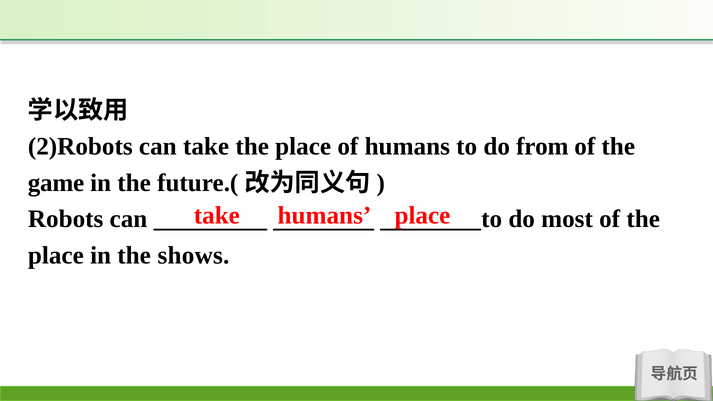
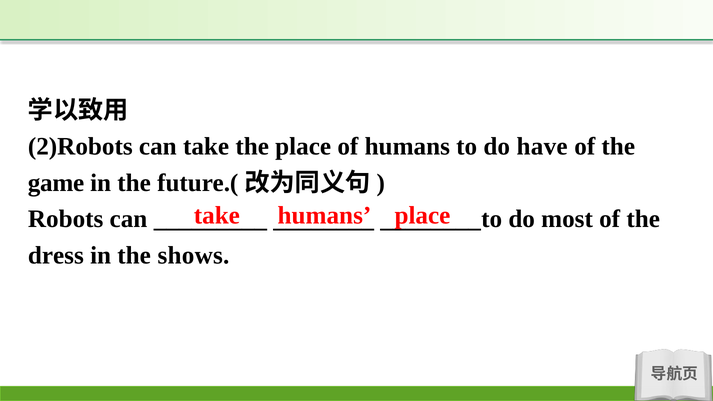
from: from -> have
place at (56, 255): place -> dress
